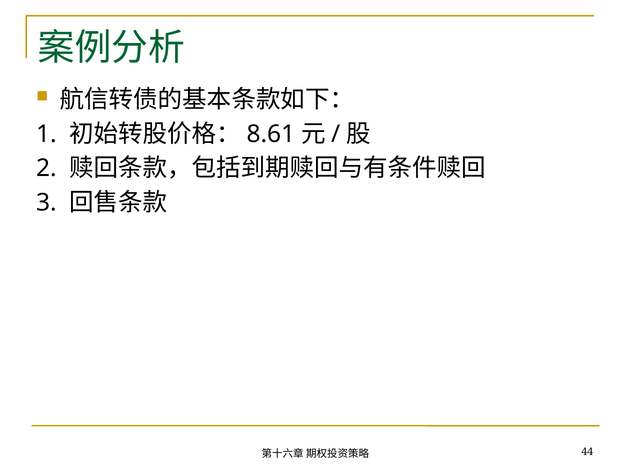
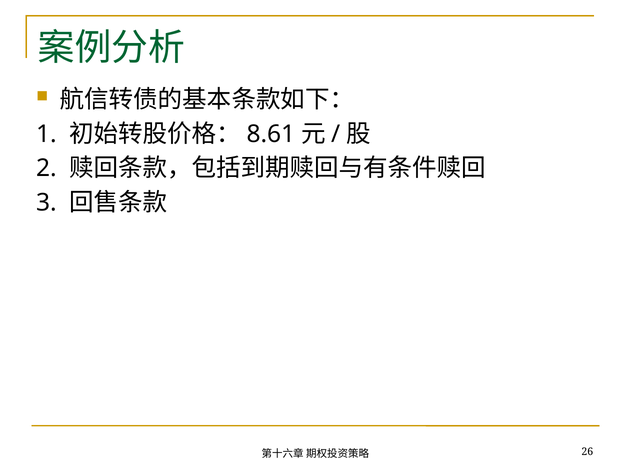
44: 44 -> 26
